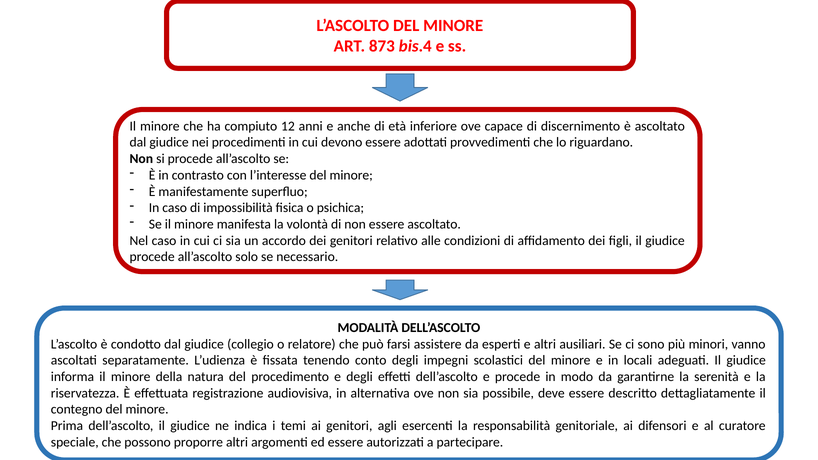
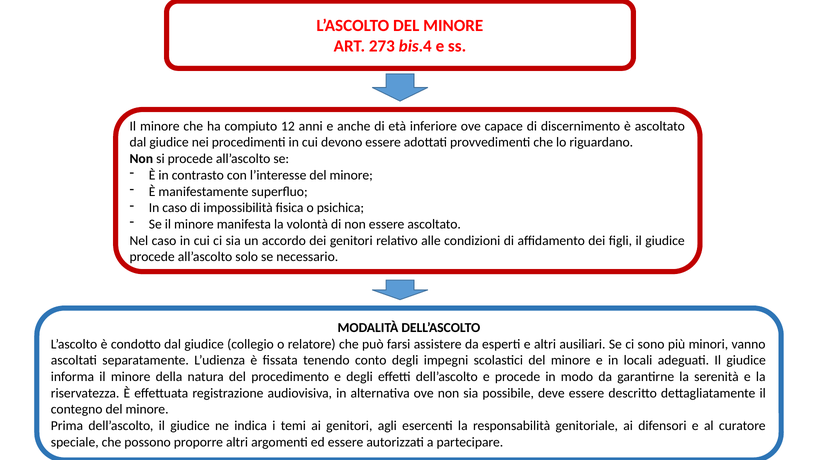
873: 873 -> 273
